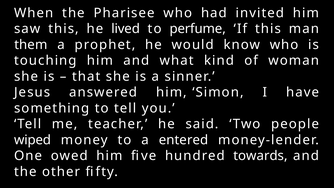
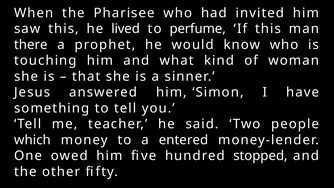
them: them -> there
wiped: wiped -> which
towards: towards -> stopped
